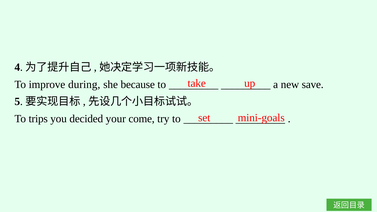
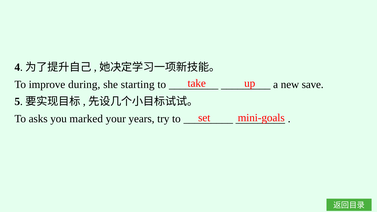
because: because -> starting
trips: trips -> asks
decided: decided -> marked
come: come -> years
